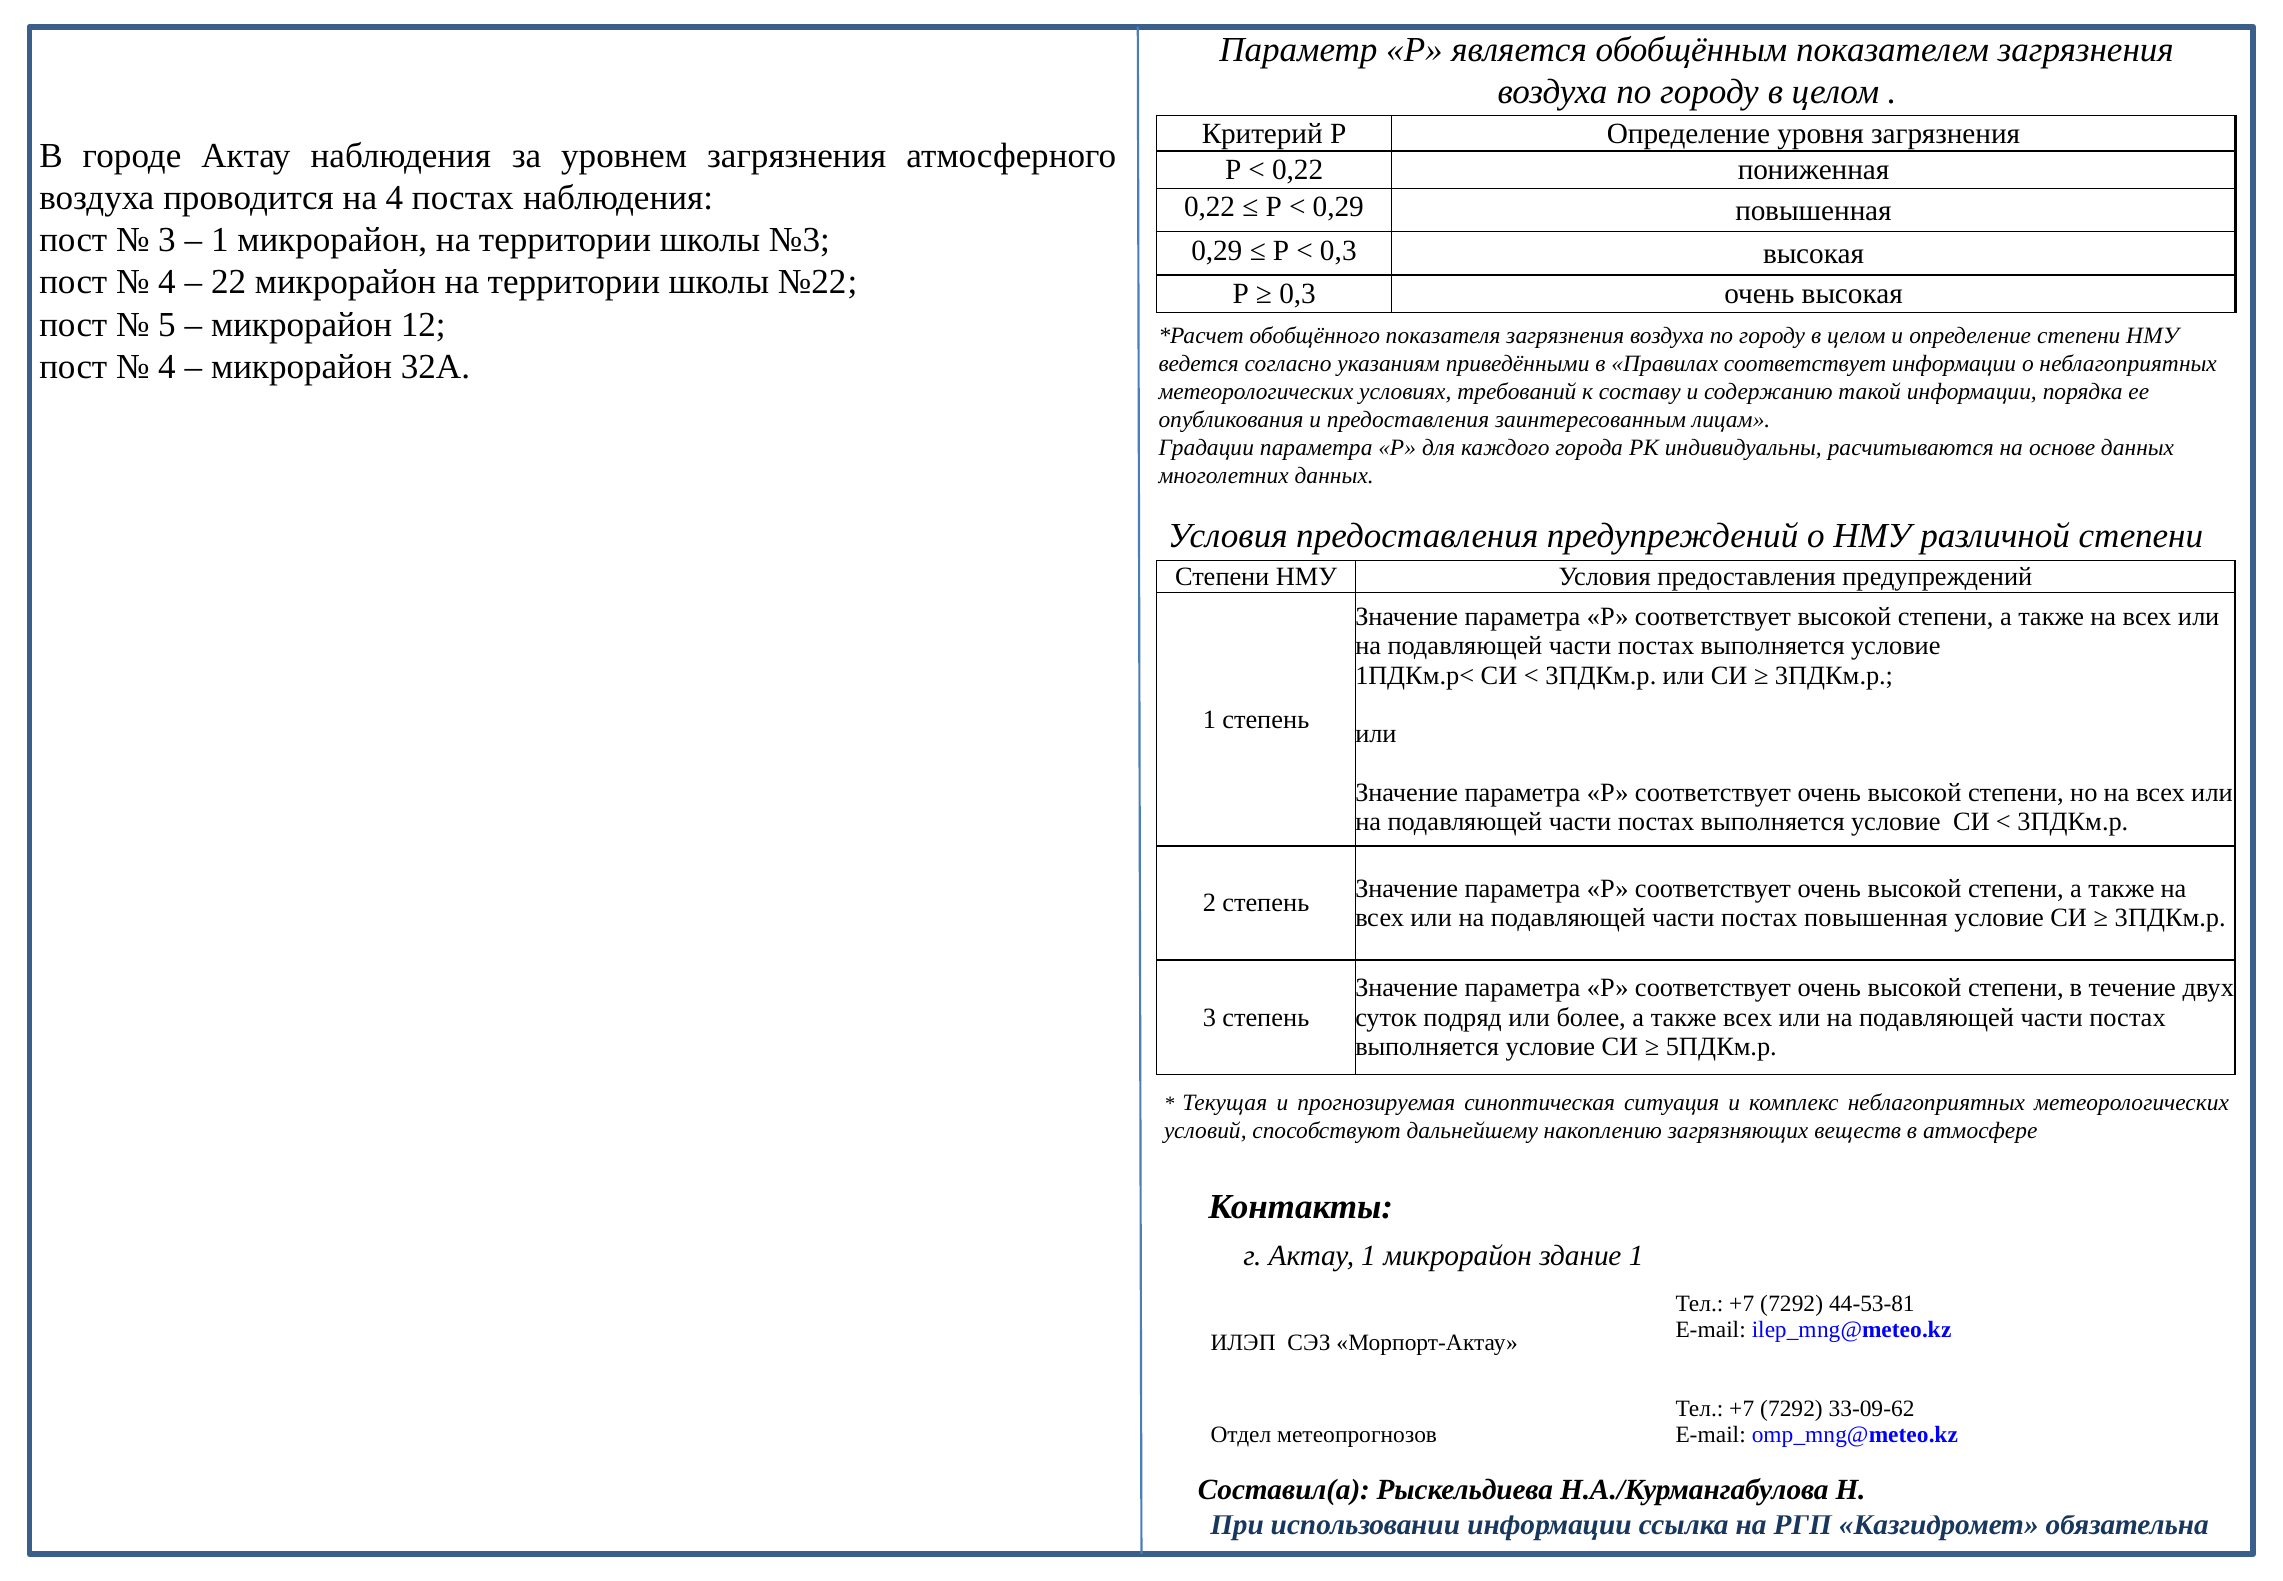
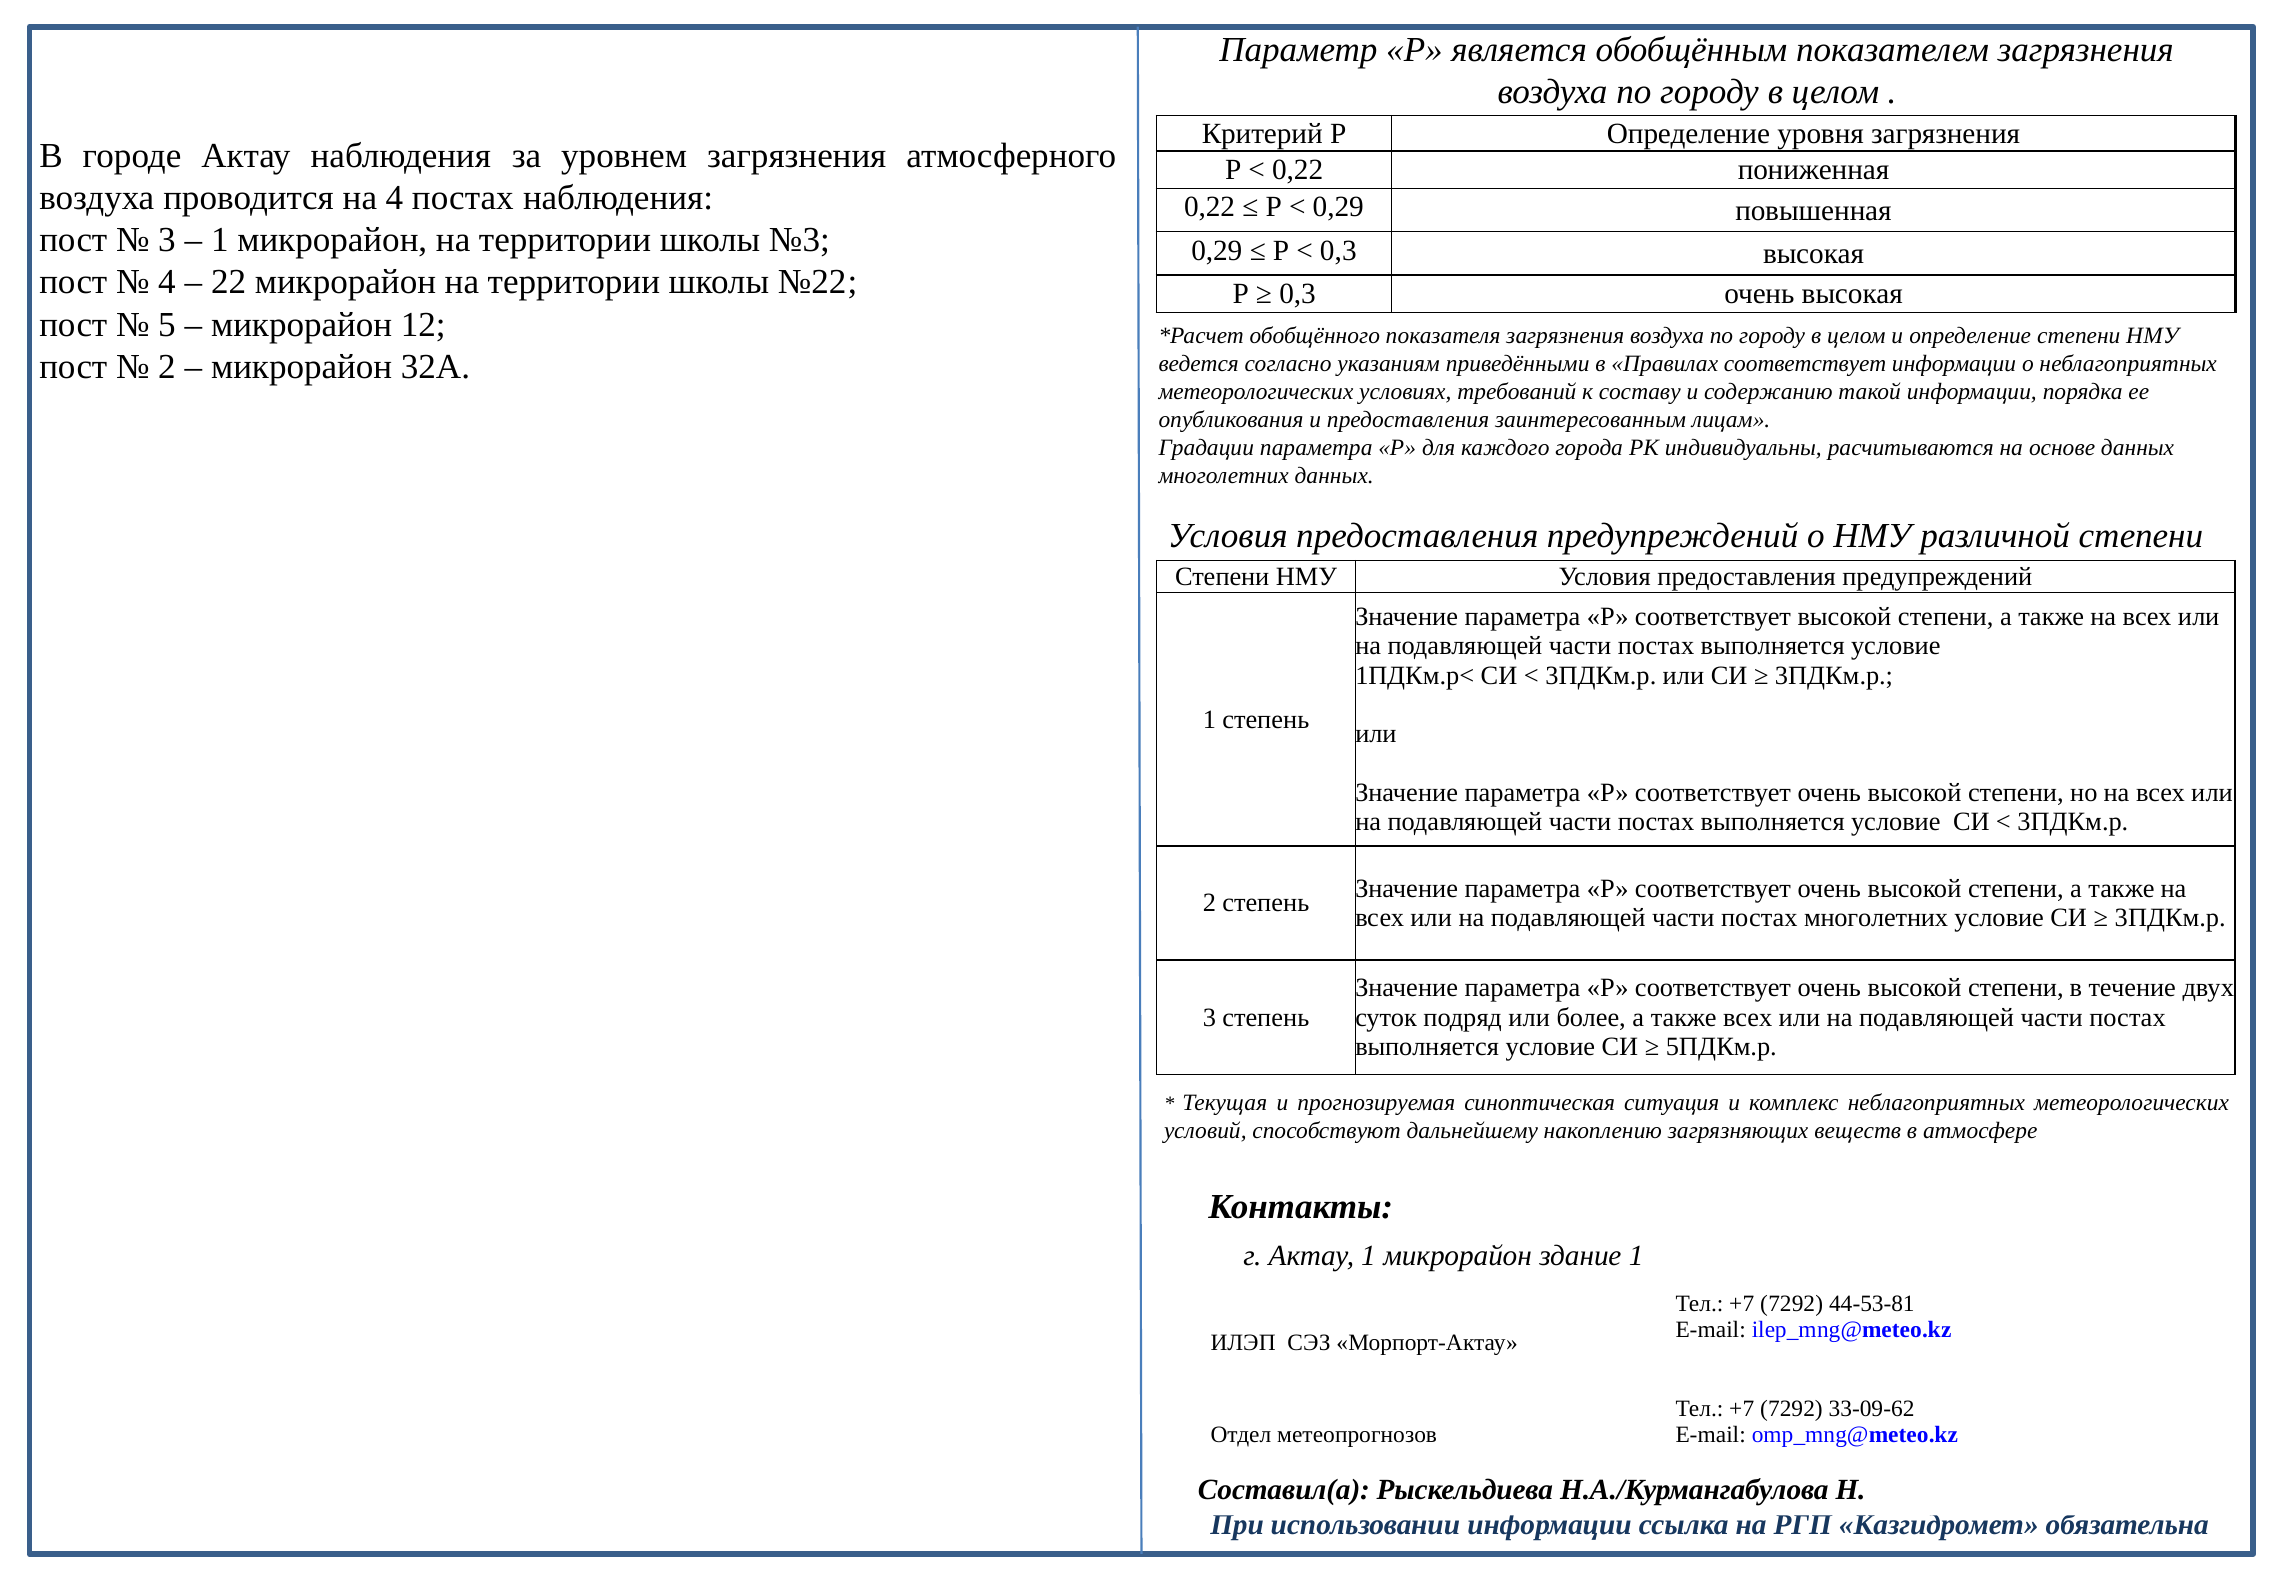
4 at (167, 367): 4 -> 2
постах повышенная: повышенная -> многолетних
